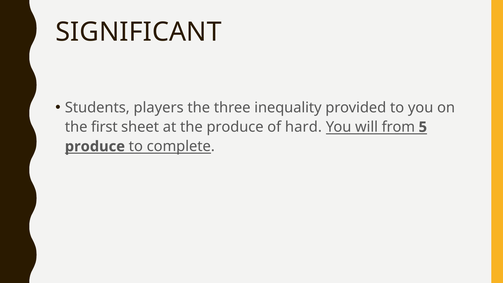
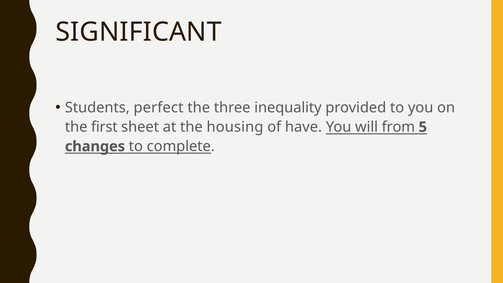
players: players -> perfect
the produce: produce -> housing
hard: hard -> have
produce at (95, 146): produce -> changes
